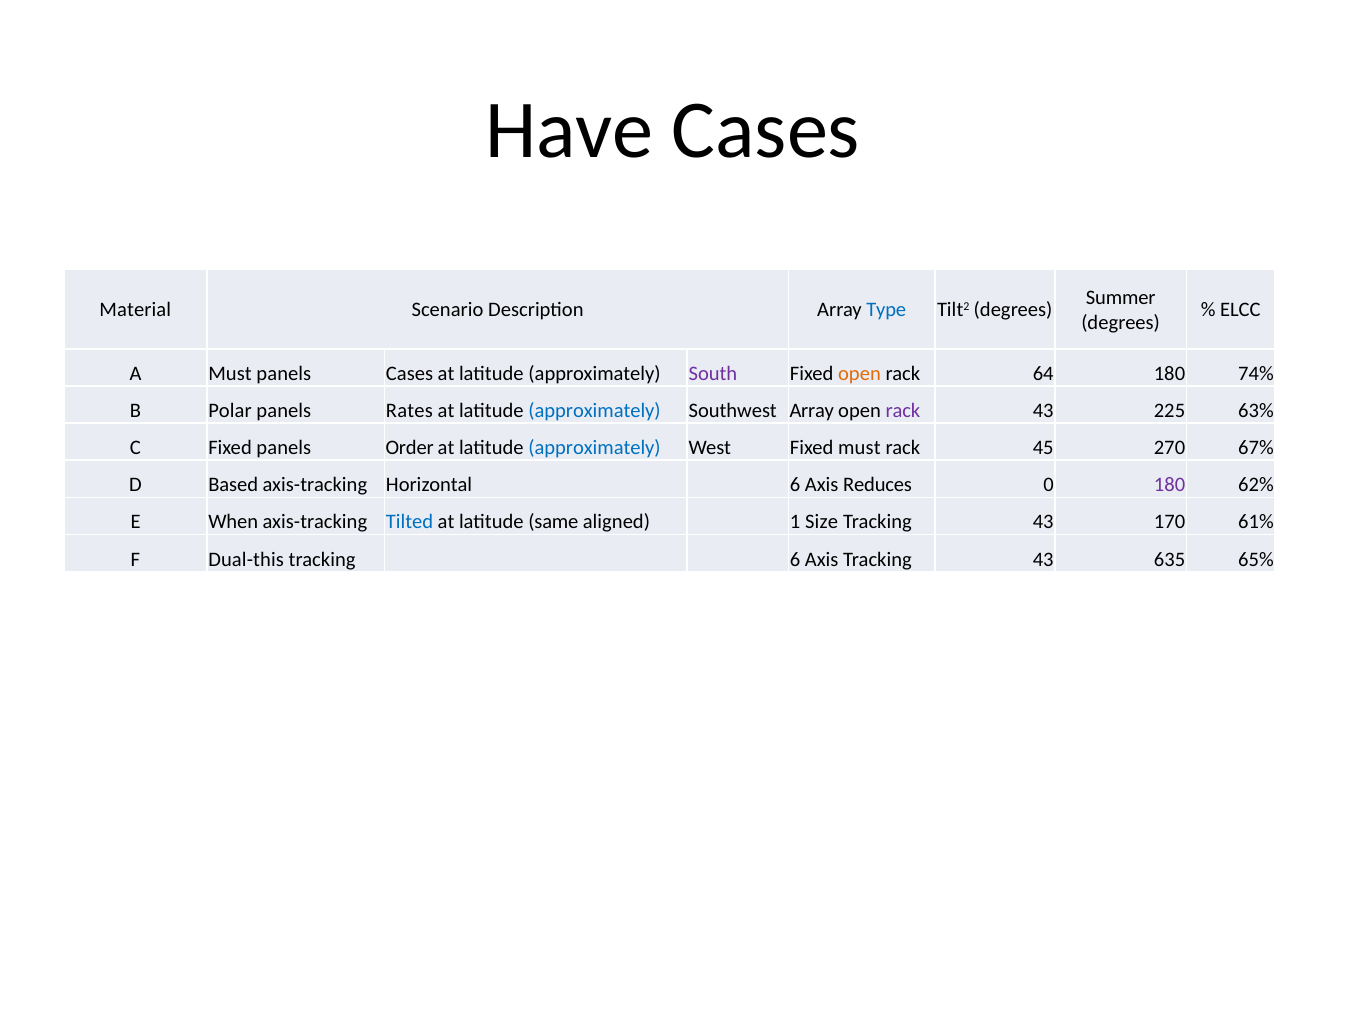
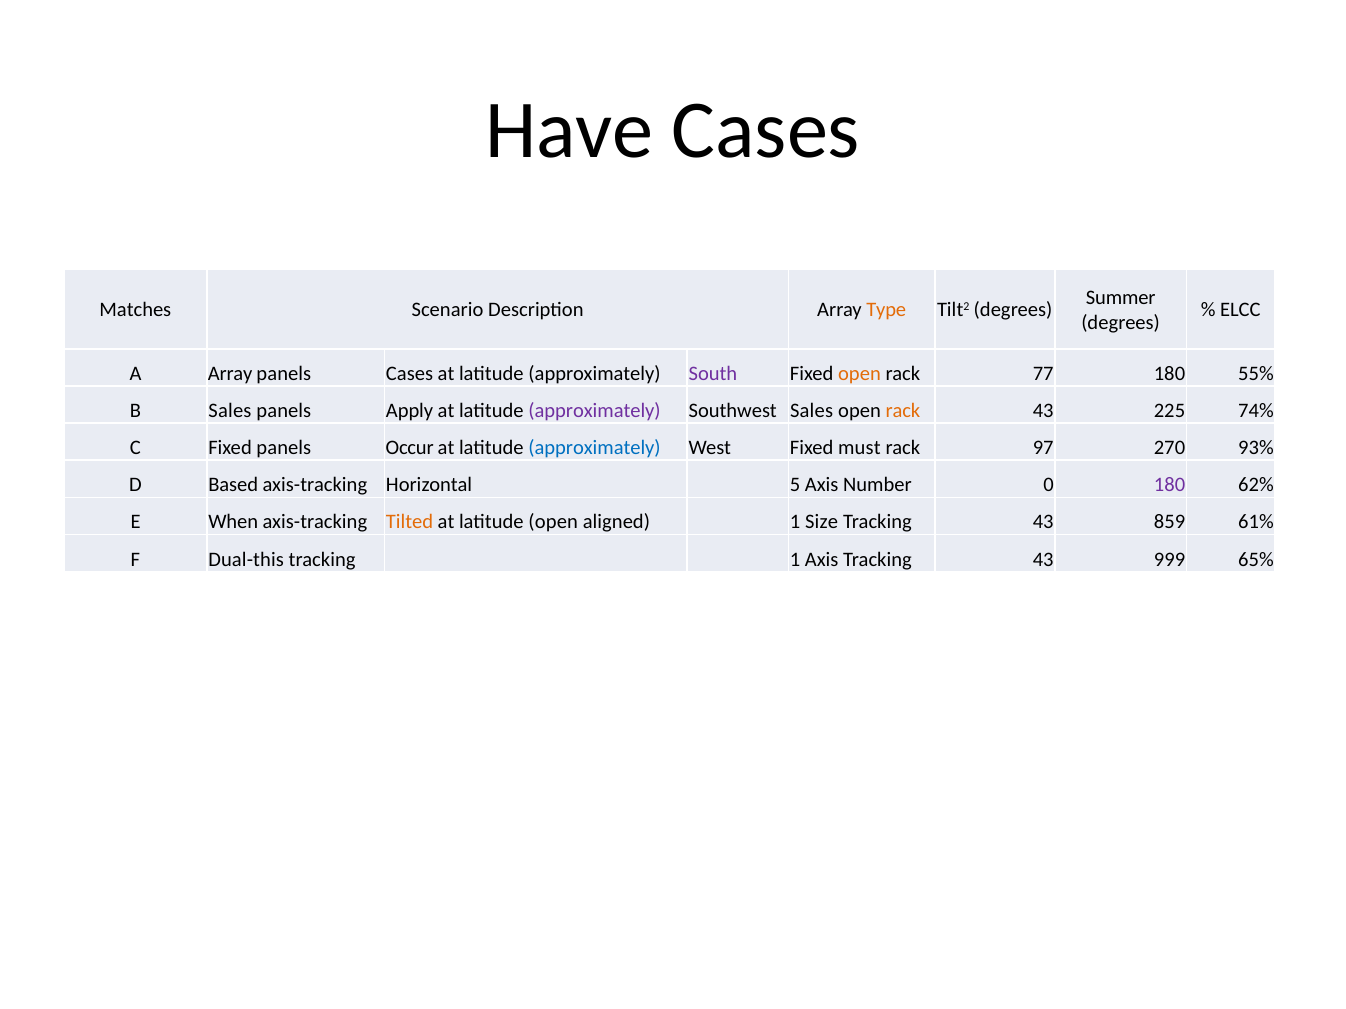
Material: Material -> Matches
Type colour: blue -> orange
A Must: Must -> Array
64: 64 -> 77
74%: 74% -> 55%
B Polar: Polar -> Sales
Rates: Rates -> Apply
approximately at (595, 411) colour: blue -> purple
Southwest Array: Array -> Sales
rack at (903, 411) colour: purple -> orange
63%: 63% -> 74%
Order: Order -> Occur
45: 45 -> 97
67%: 67% -> 93%
Horizontal 6: 6 -> 5
Reduces: Reduces -> Number
Tilted colour: blue -> orange
latitude same: same -> open
170: 170 -> 859
tracking 6: 6 -> 1
635: 635 -> 999
